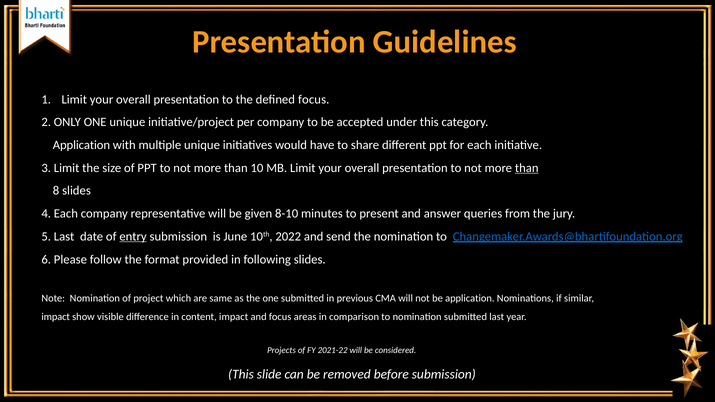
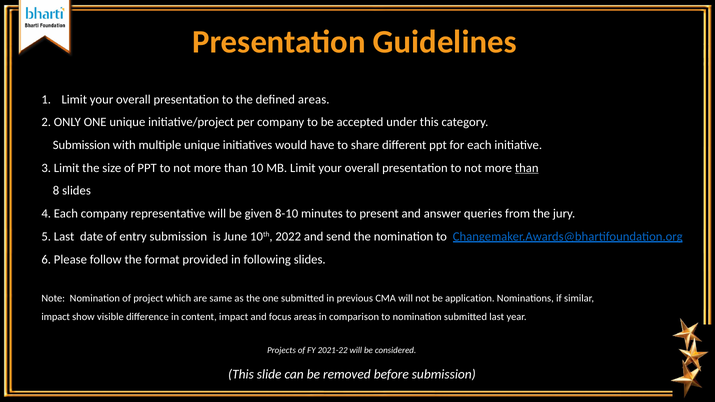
defined focus: focus -> areas
Application at (81, 145): Application -> Submission
entry underline: present -> none
